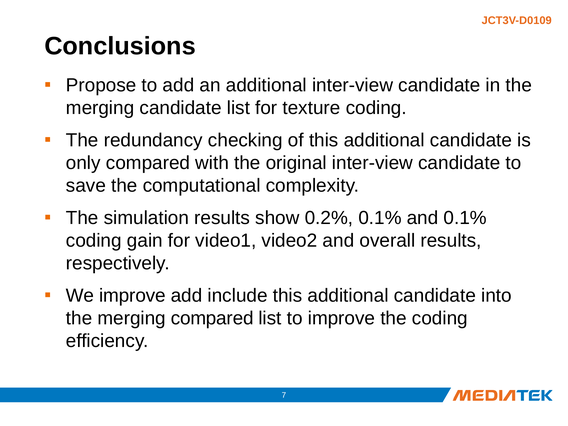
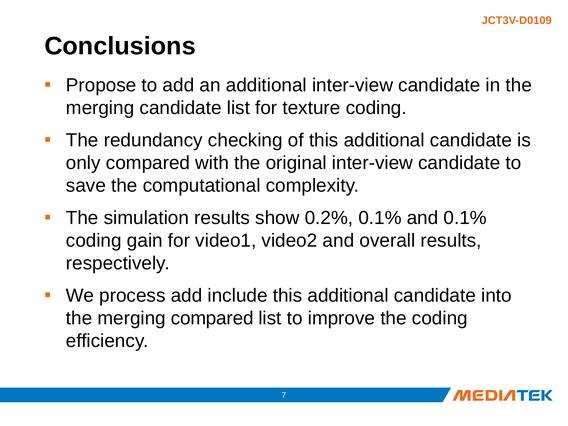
We improve: improve -> process
